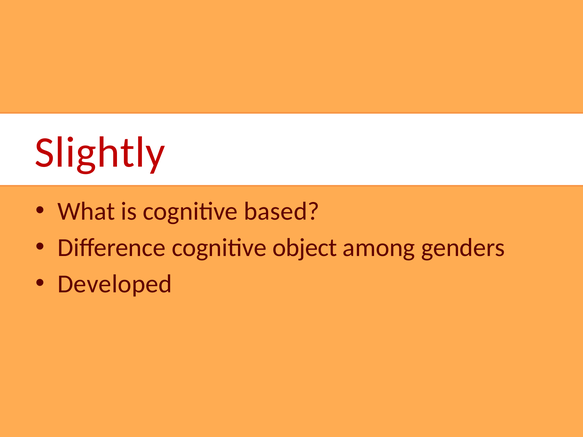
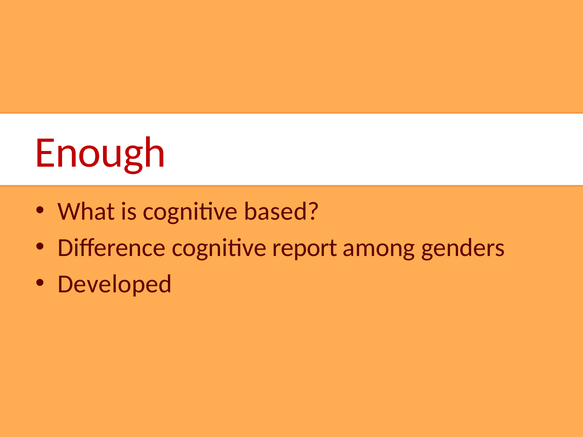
Slightly: Slightly -> Enough
object: object -> report
